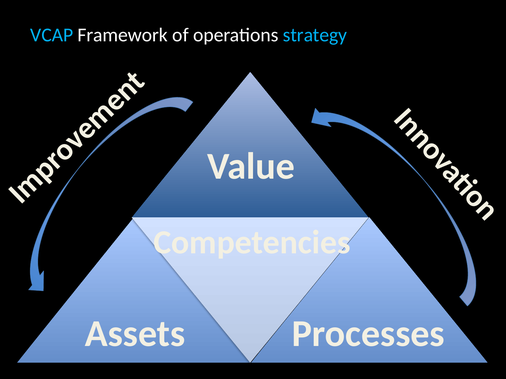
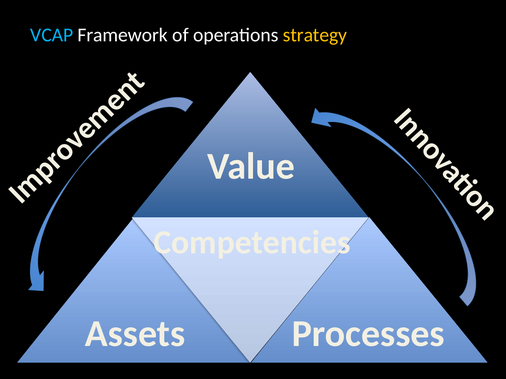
strategy colour: light blue -> yellow
